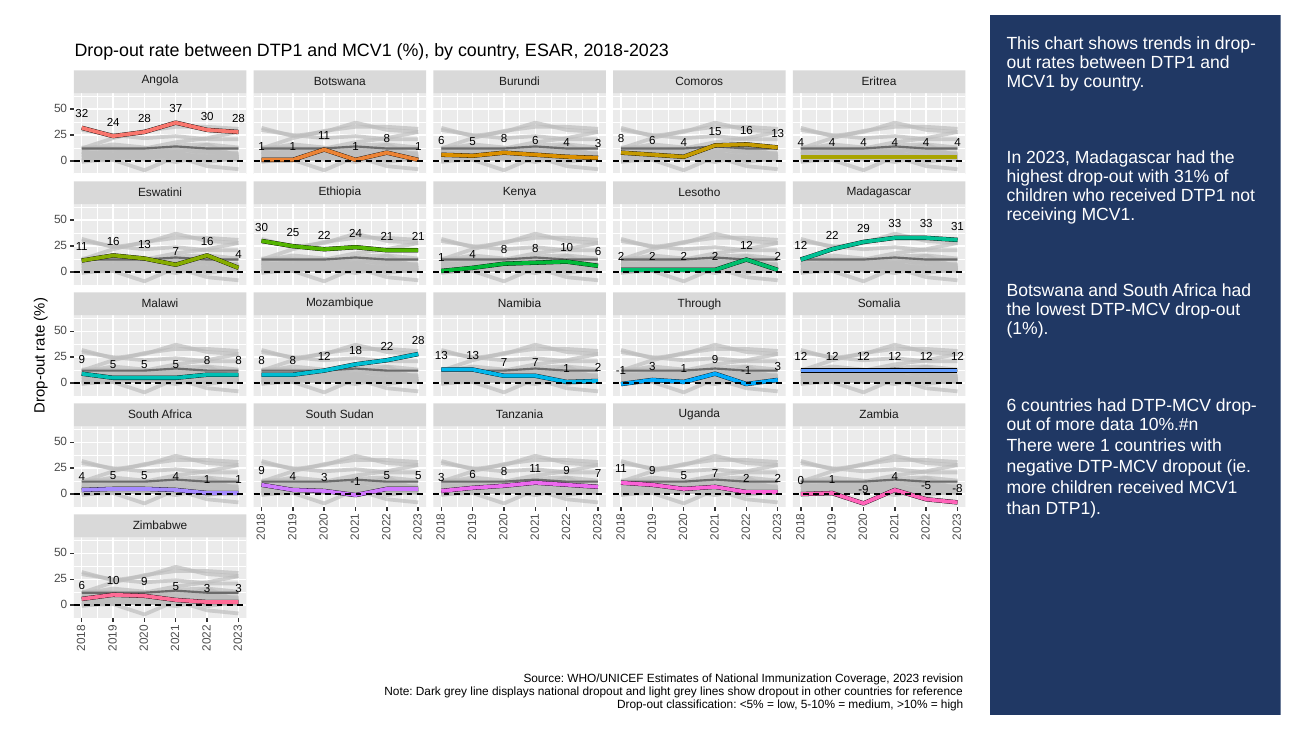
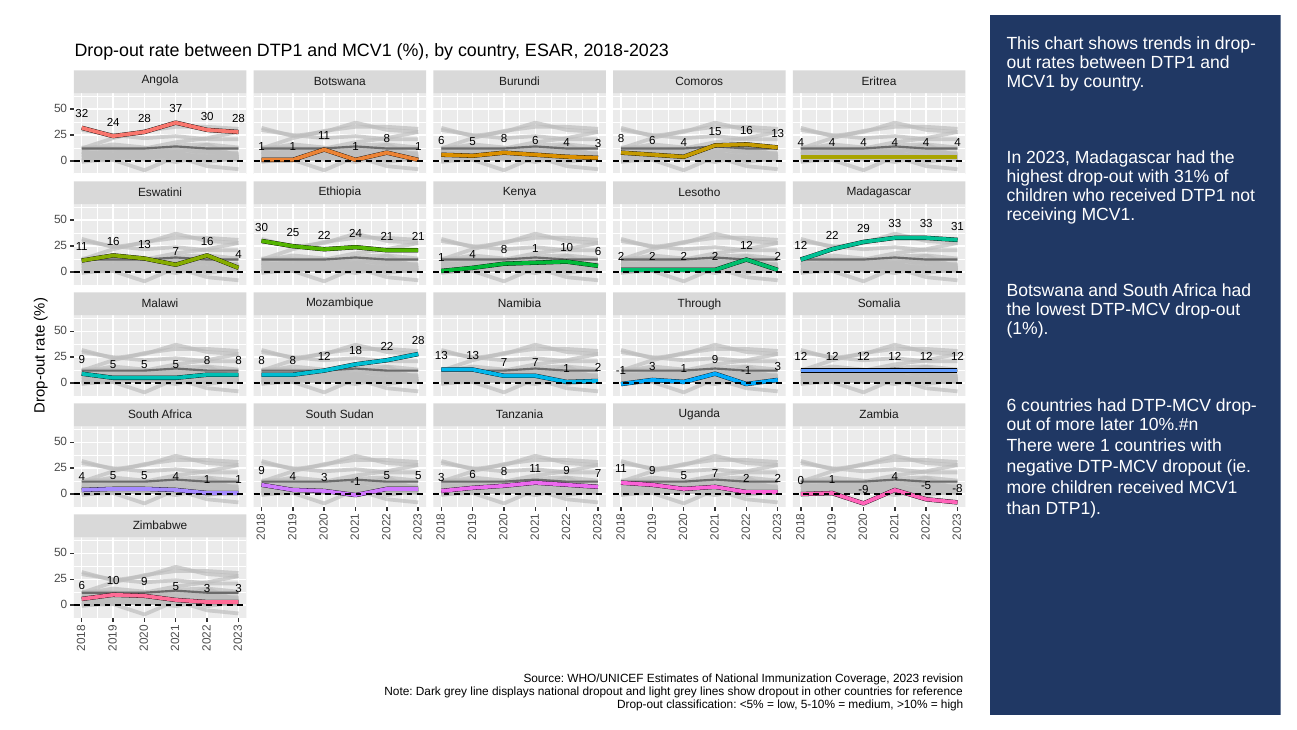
4 8 8: 8 -> 1
data: data -> later
